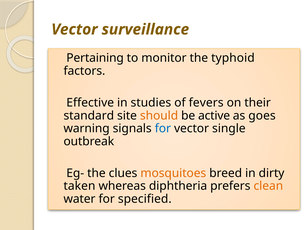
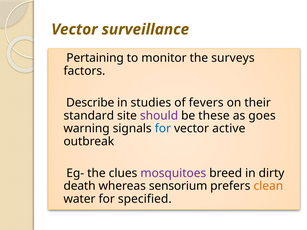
typhoid: typhoid -> surveys
Effective: Effective -> Describe
should colour: orange -> purple
active: active -> these
single: single -> active
mosquitoes colour: orange -> purple
taken: taken -> death
diphtheria: diphtheria -> sensorium
